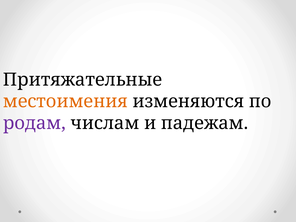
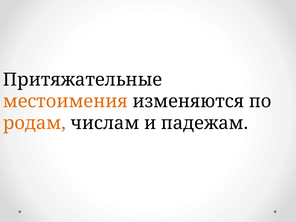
родам colour: purple -> orange
